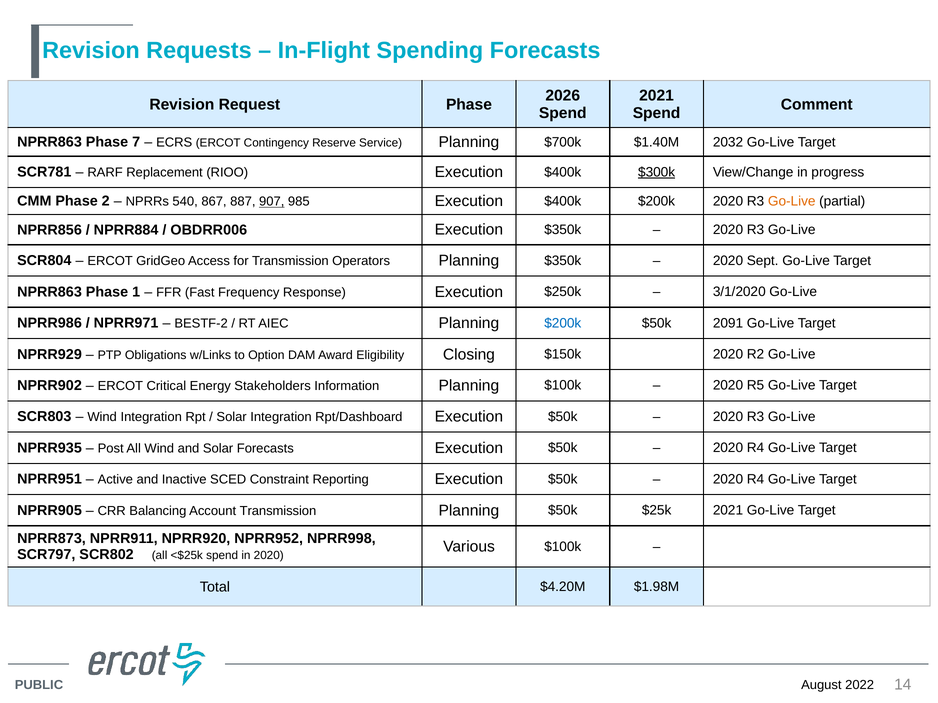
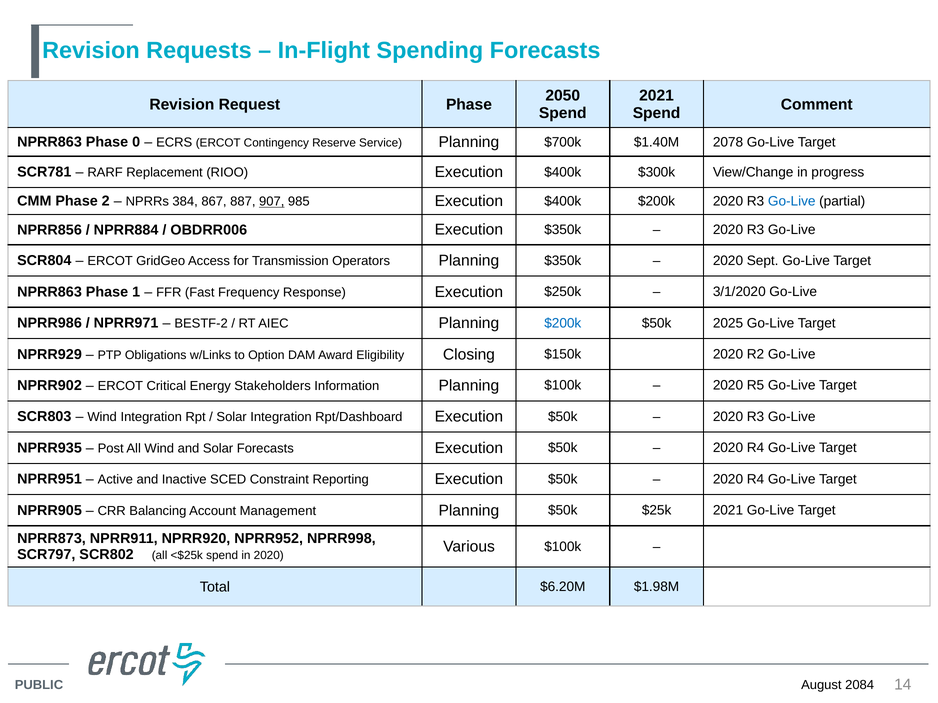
2026: 2026 -> 2050
7: 7 -> 0
2032: 2032 -> 2078
$300k underline: present -> none
540: 540 -> 384
Go-Live at (792, 201) colour: orange -> blue
2091: 2091 -> 2025
Account Transmission: Transmission -> Management
$4.20M: $4.20M -> $6.20M
2022: 2022 -> 2084
